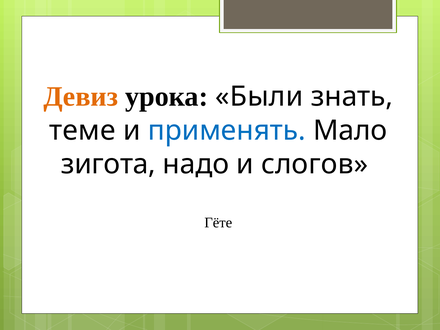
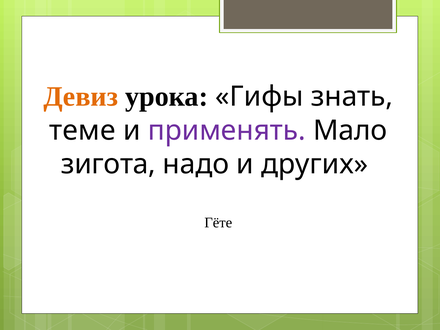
Были: Были -> Гифы
применять colour: blue -> purple
слогов: слогов -> других
